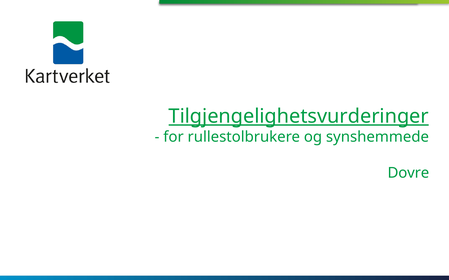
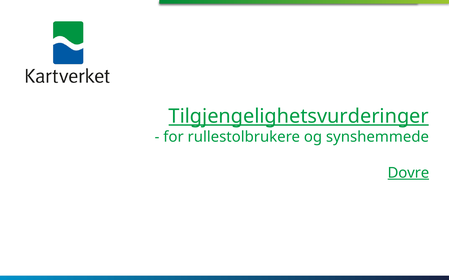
Dovre underline: none -> present
